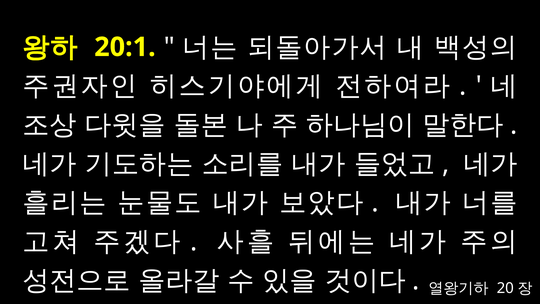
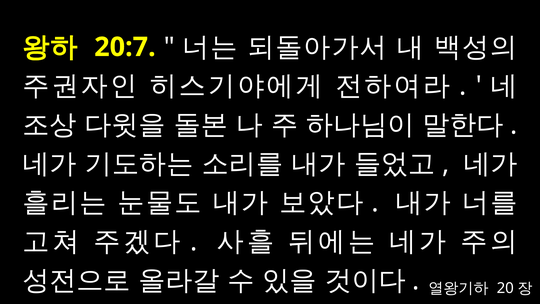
20:1: 20:1 -> 20:7
